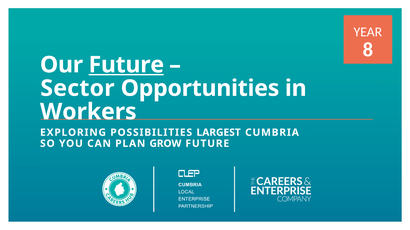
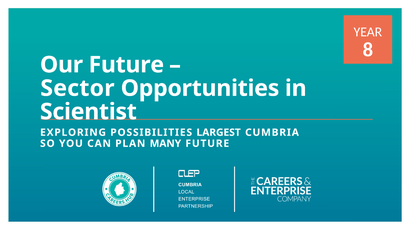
Future at (126, 65) underline: present -> none
Workers: Workers -> Scientist
GROW: GROW -> MANY
